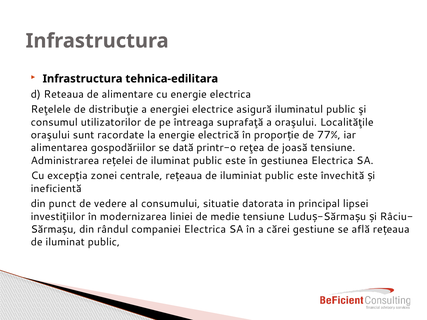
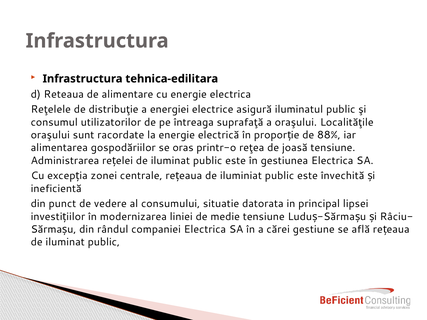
77%: 77% -> 88%
dată: dată -> oras
